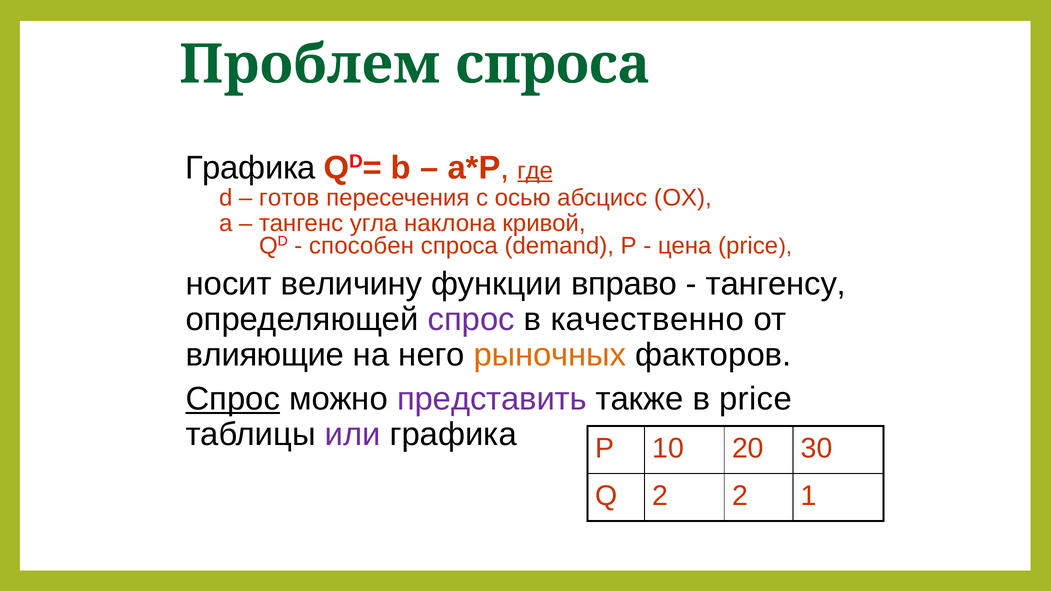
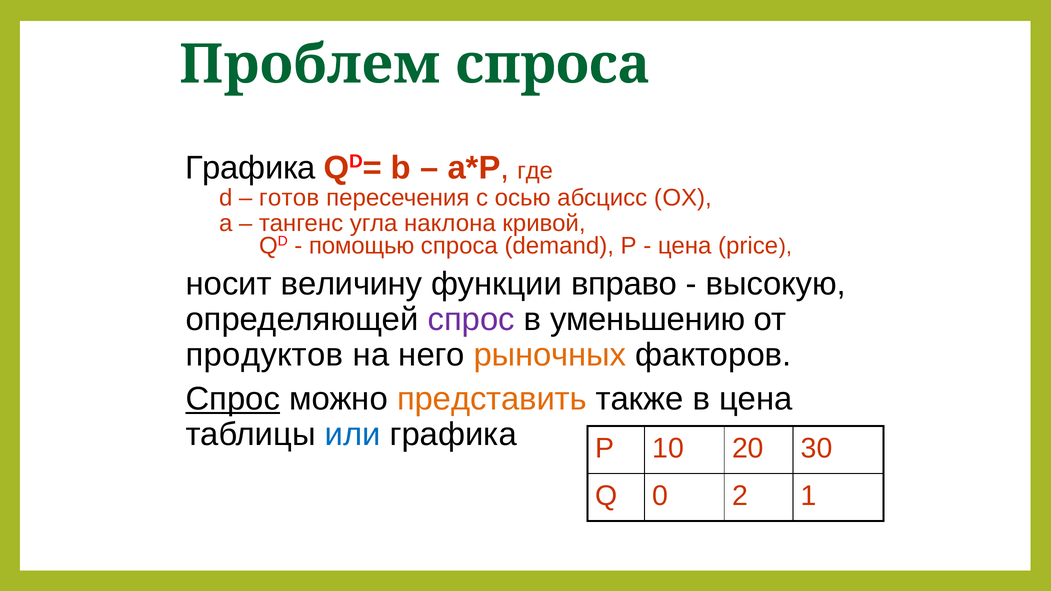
где underline: present -> none
способен: способен -> помощью
тангенсу: тангенсу -> высокую
качественно: качественно -> уменьшению
влияющие: влияющие -> продуктов
представить colour: purple -> orange
в price: price -> цена
или colour: purple -> blue
Q 2: 2 -> 0
